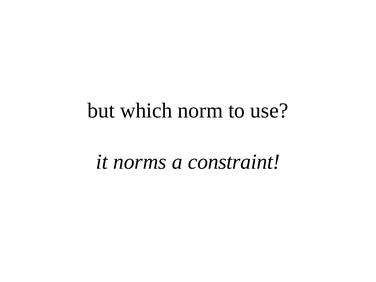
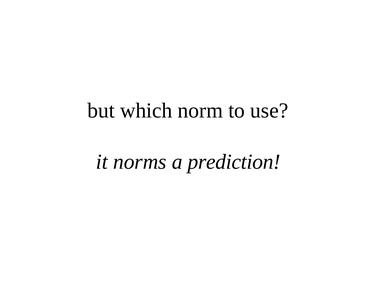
constraint: constraint -> prediction
